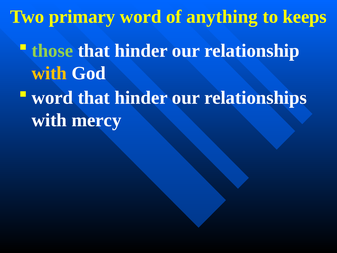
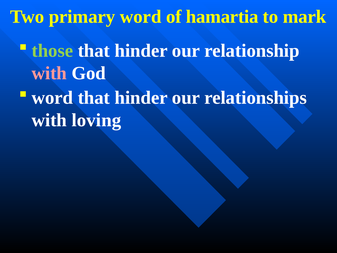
anything: anything -> hamartia
keeps: keeps -> mark
with at (49, 73) colour: yellow -> pink
mercy: mercy -> loving
